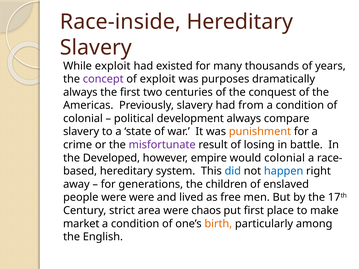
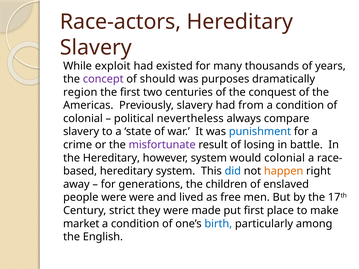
Race-inside: Race-inside -> Race-actors
of exploit: exploit -> should
always at (80, 92): always -> region
development: development -> nevertheless
punishment colour: orange -> blue
the Developed: Developed -> Hereditary
however empire: empire -> system
happen colour: blue -> orange
area: area -> they
chaos: chaos -> made
birth colour: orange -> blue
